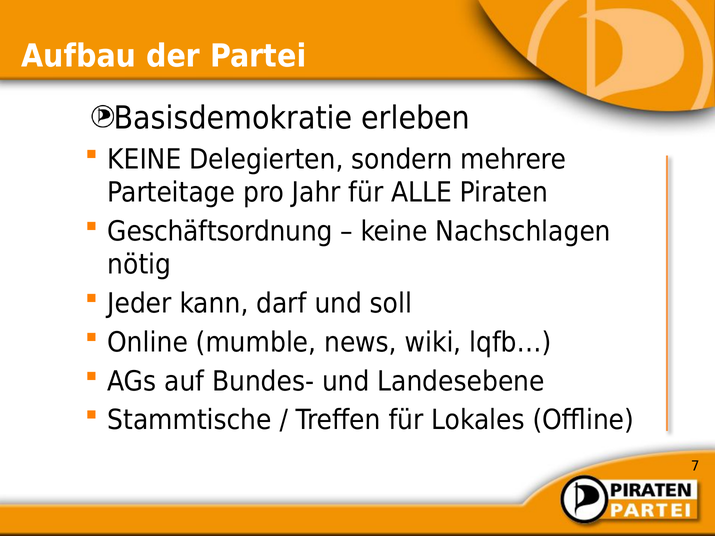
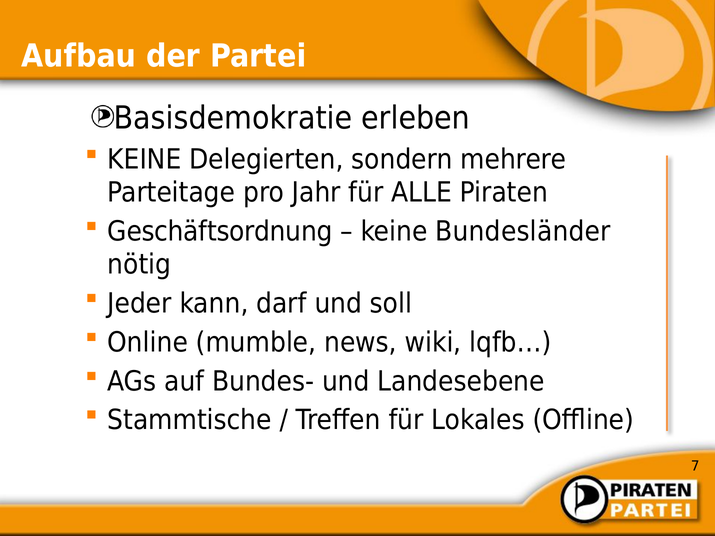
Nachschlagen: Nachschlagen -> Bundesländer
